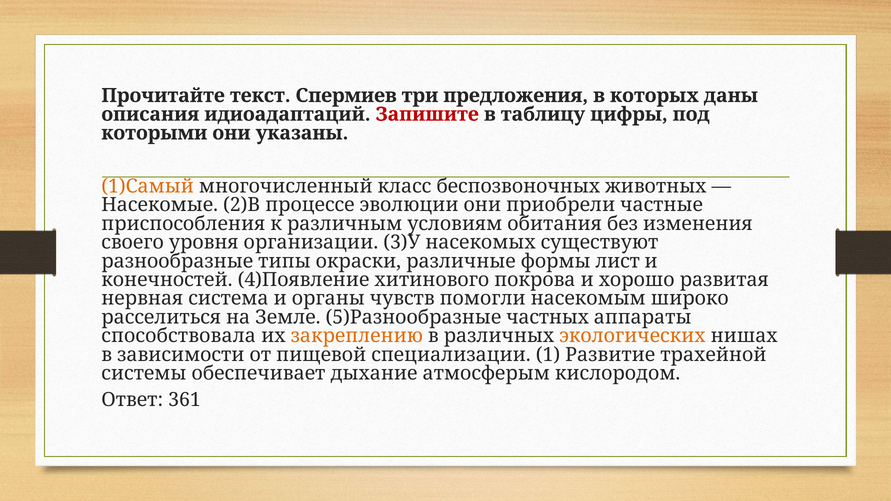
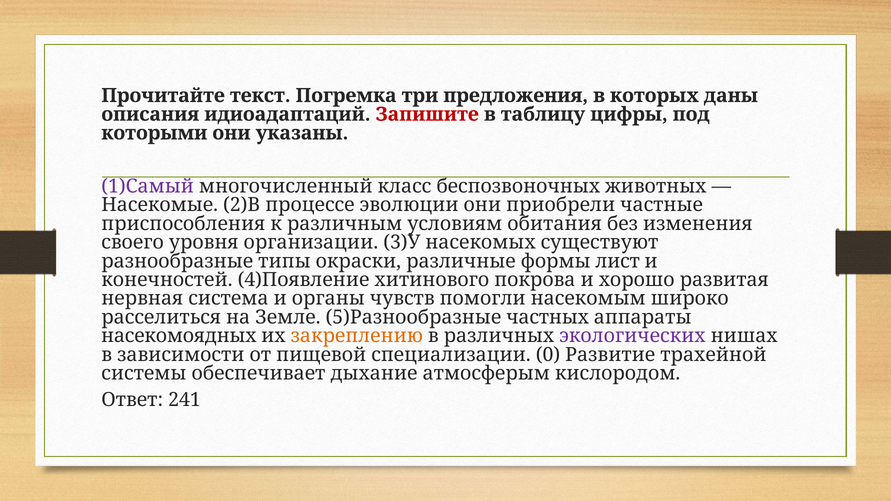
Спермиев: Спермиев -> Погремка
1)Самый colour: orange -> purple
способствовала: способствовала -> насекомоядных
экологических colour: orange -> purple
1: 1 -> 0
361: 361 -> 241
